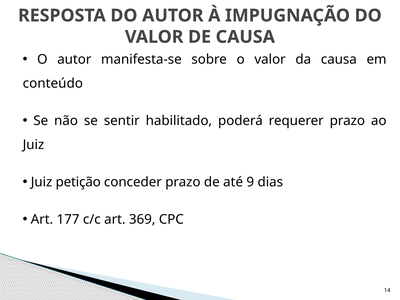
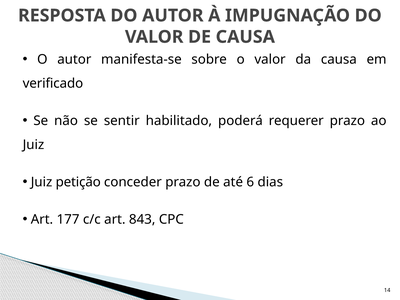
conteúdo: conteúdo -> verificado
9: 9 -> 6
369: 369 -> 843
